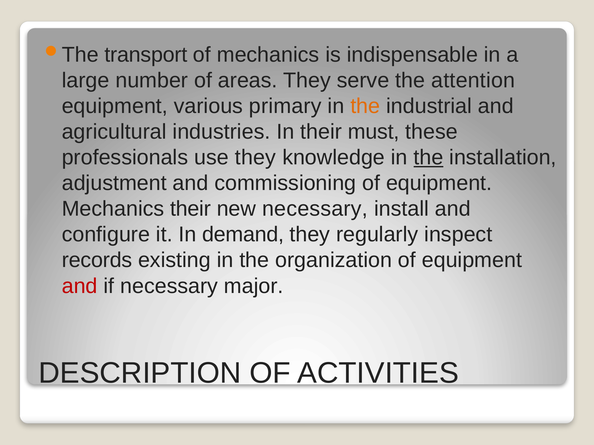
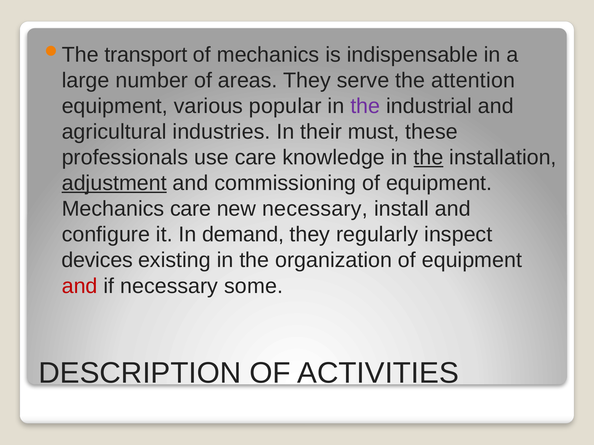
primary: primary -> popular
the at (365, 106) colour: orange -> purple
use they: they -> care
adjustment underline: none -> present
Mechanics their: their -> care
records: records -> devices
major: major -> some
